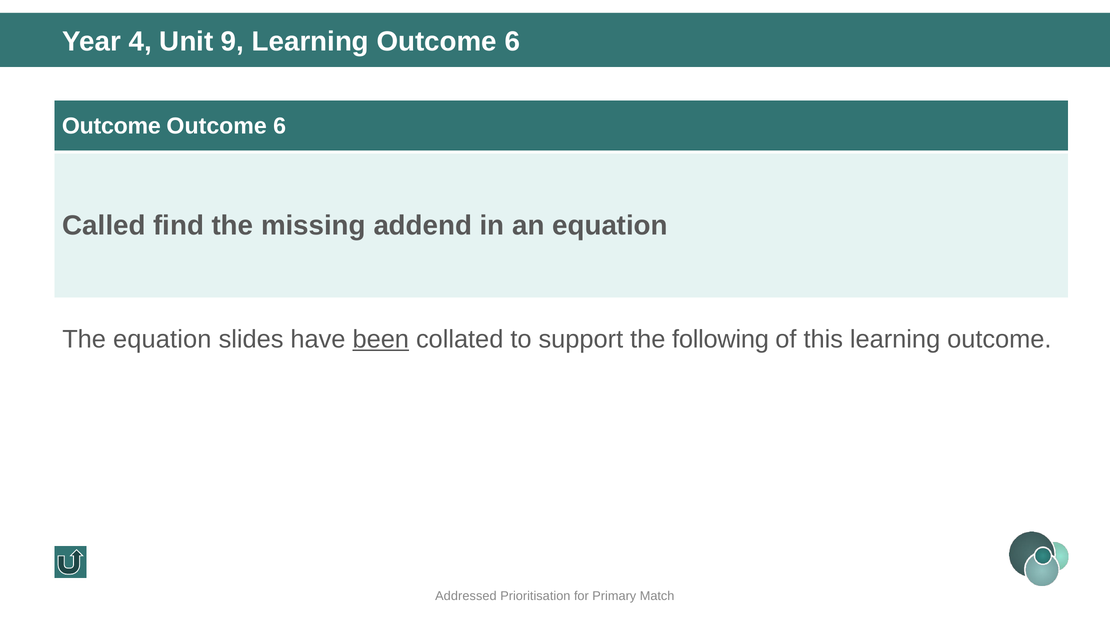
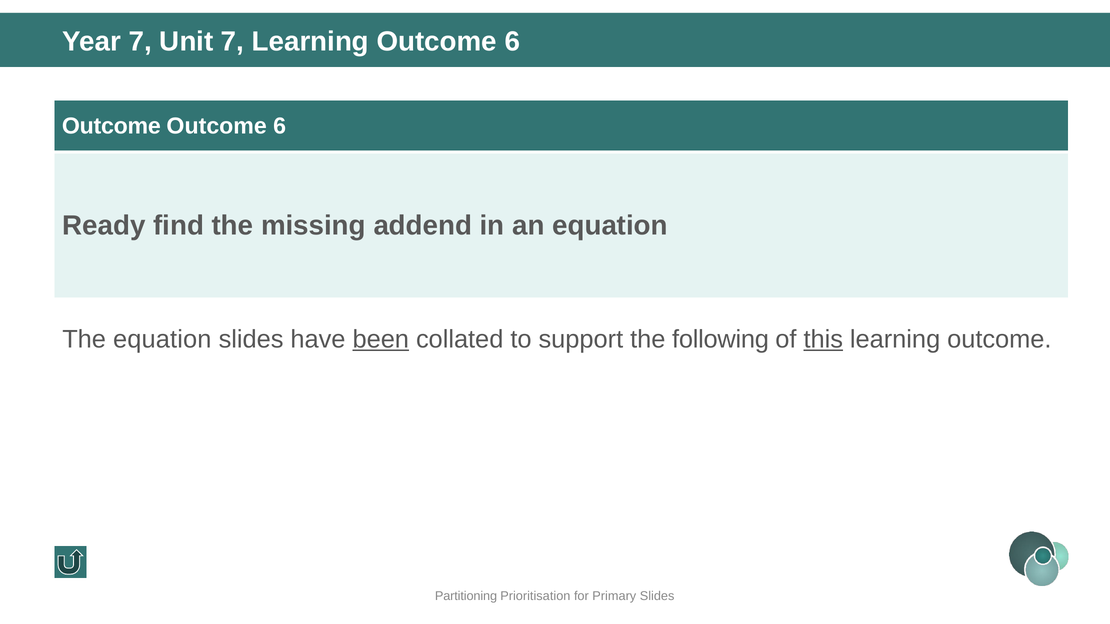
Year 4: 4 -> 7
Unit 9: 9 -> 7
Called: Called -> Ready
this underline: none -> present
Addressed: Addressed -> Partitioning
Primary Match: Match -> Slides
